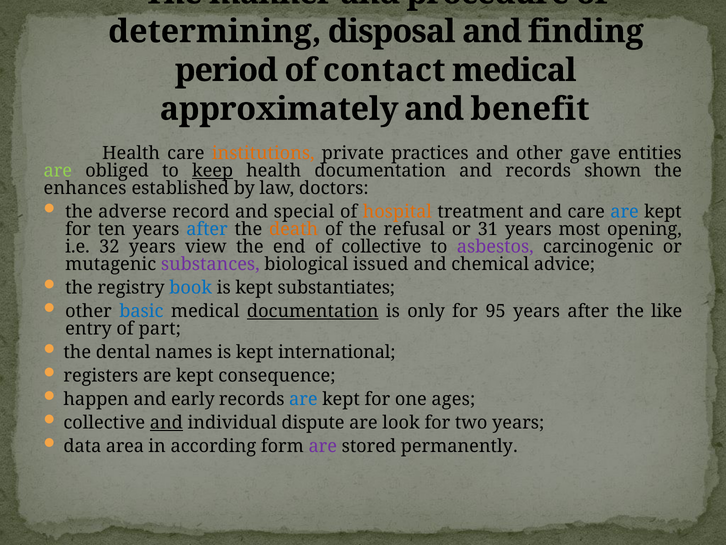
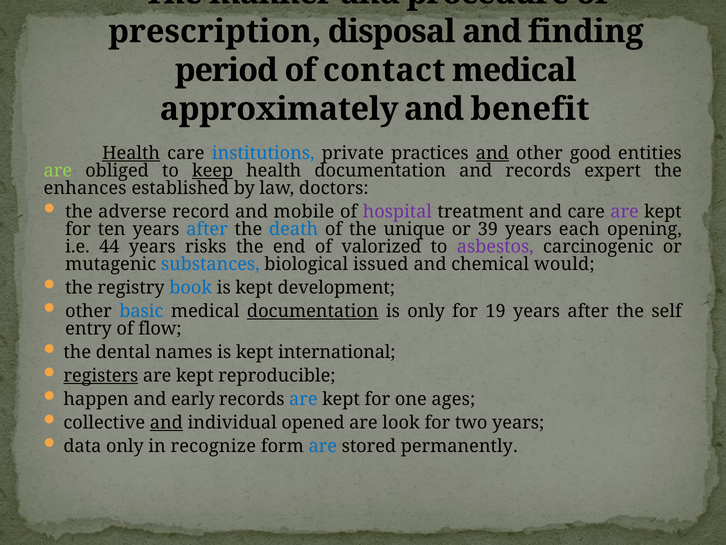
determining: determining -> prescription
Health at (131, 153) underline: none -> present
institutions colour: orange -> blue
and at (492, 153) underline: none -> present
gave: gave -> good
shown: shown -> expert
special: special -> mobile
hospital colour: orange -> purple
are at (625, 212) colour: blue -> purple
death colour: orange -> blue
refusal: refusal -> unique
31: 31 -> 39
most: most -> each
32: 32 -> 44
view: view -> risks
of collective: collective -> valorized
substances colour: purple -> blue
advice: advice -> would
substantiates: substantiates -> development
95: 95 -> 19
like: like -> self
part: part -> flow
registers underline: none -> present
consequence: consequence -> reproducible
dispute: dispute -> opened
data area: area -> only
according: according -> recognize
are at (323, 446) colour: purple -> blue
